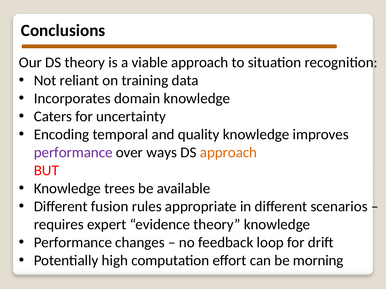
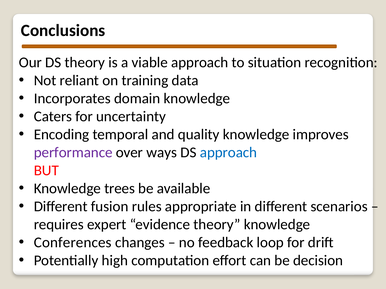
approach at (229, 153) colour: orange -> blue
Performance at (73, 243): Performance -> Conferences
morning: morning -> decision
